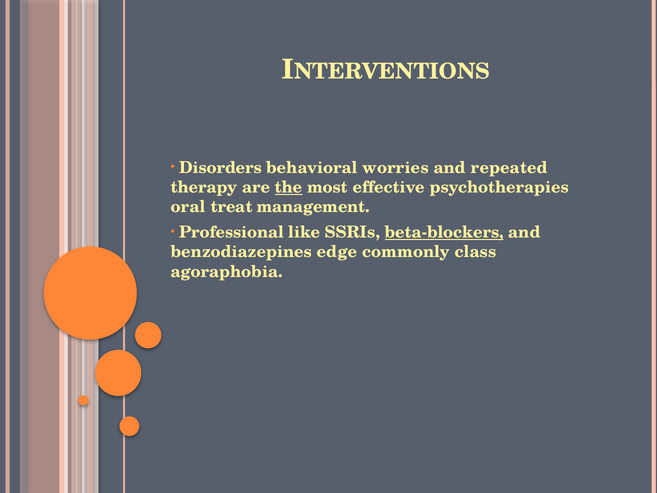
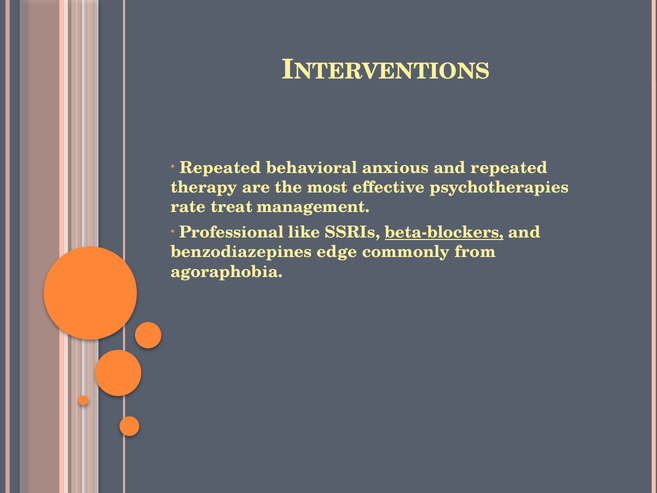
Disorders at (221, 168): Disorders -> Repeated
worries: worries -> anxious
the underline: present -> none
oral: oral -> rate
class: class -> from
